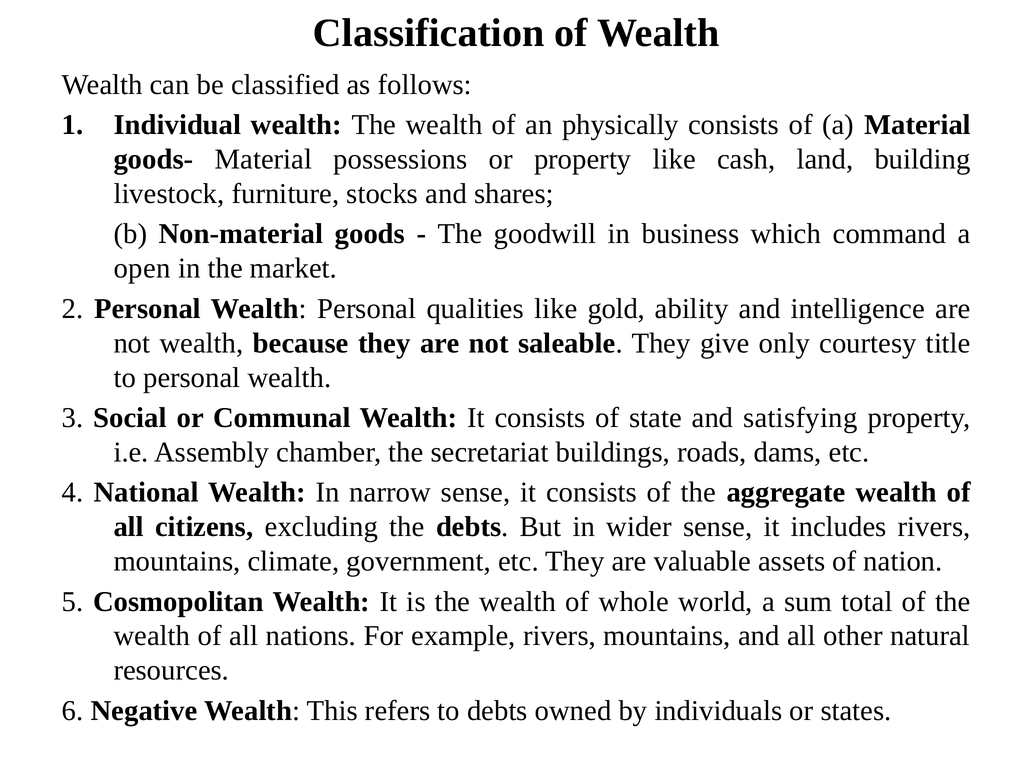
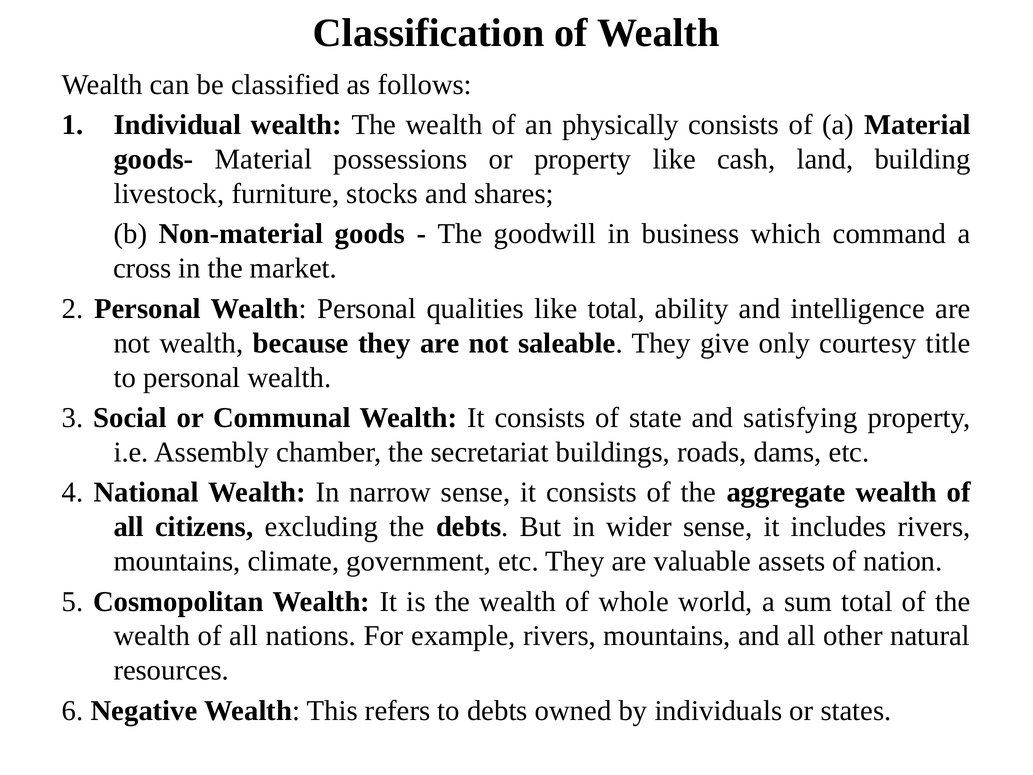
open: open -> cross
like gold: gold -> total
